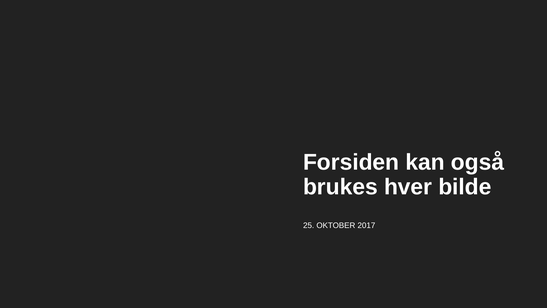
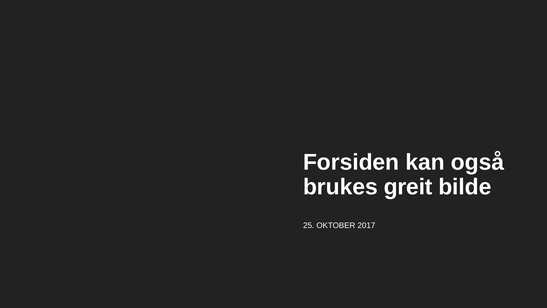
hver: hver -> greit
